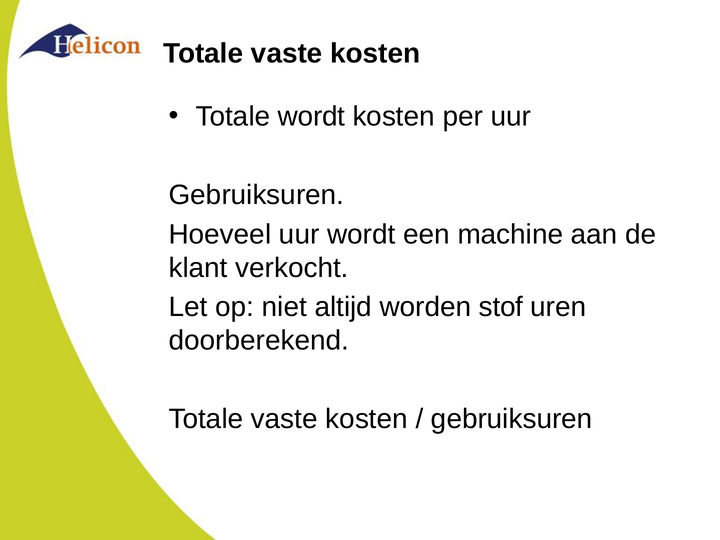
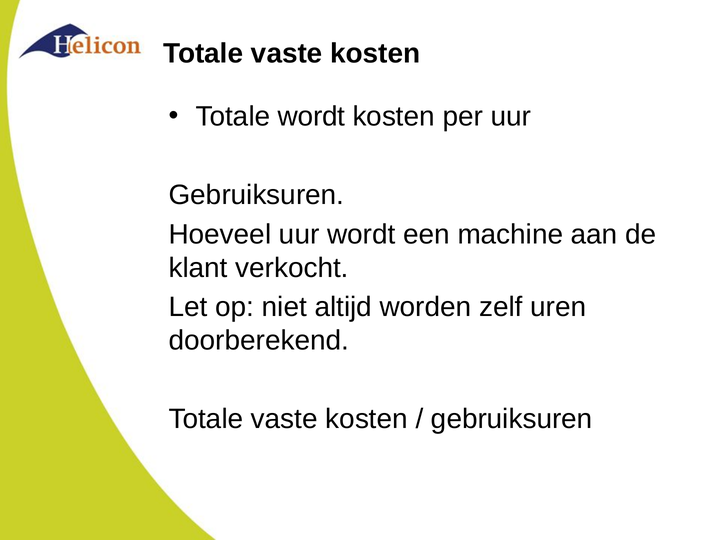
stof: stof -> zelf
